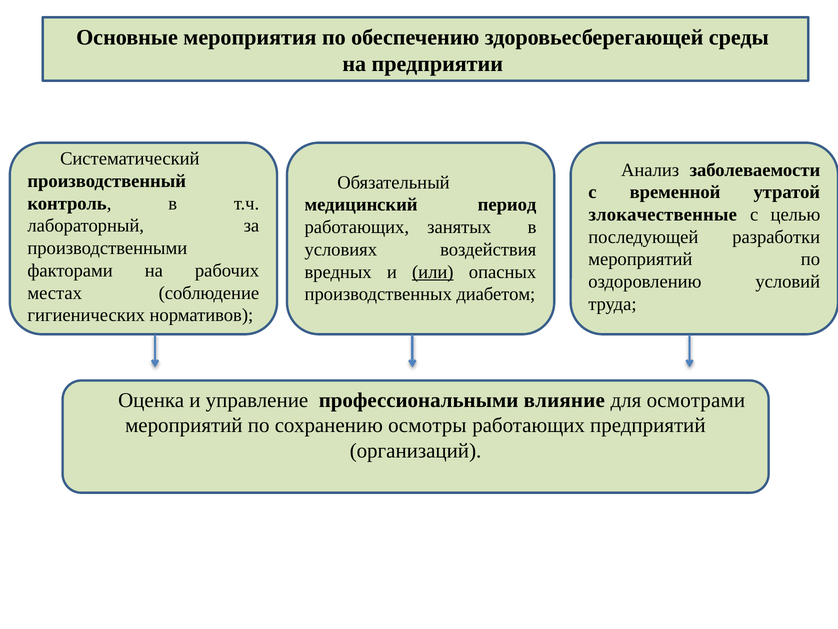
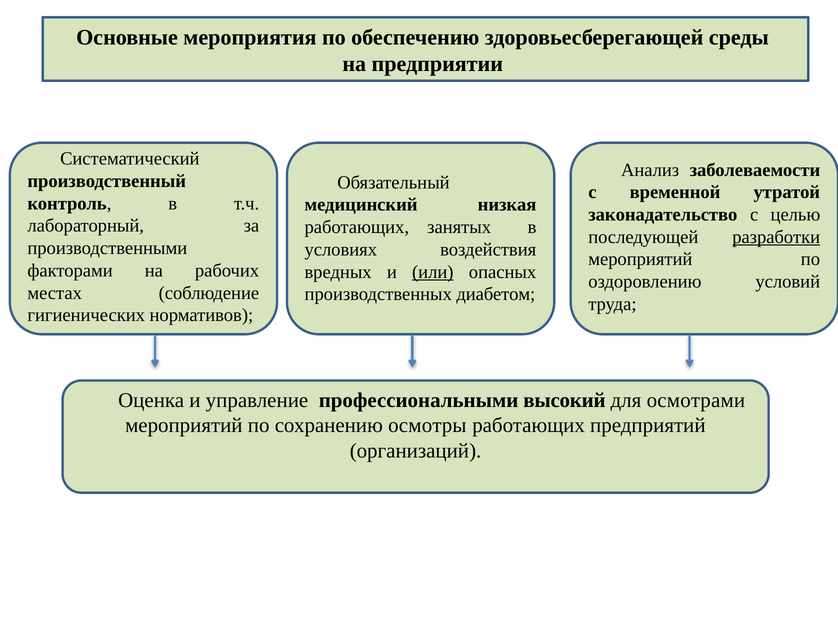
период: период -> низкая
злокачественные: злокачественные -> законадательство
разработки underline: none -> present
влияние: влияние -> высокий
